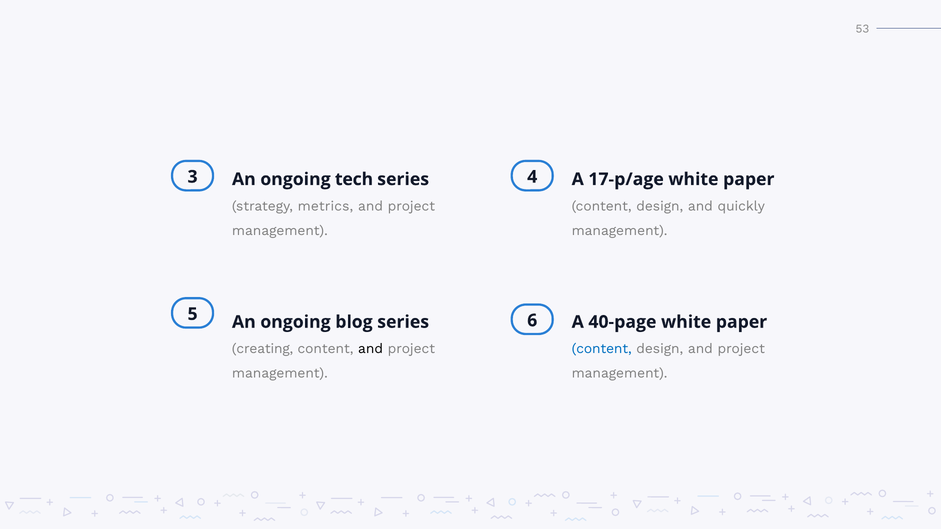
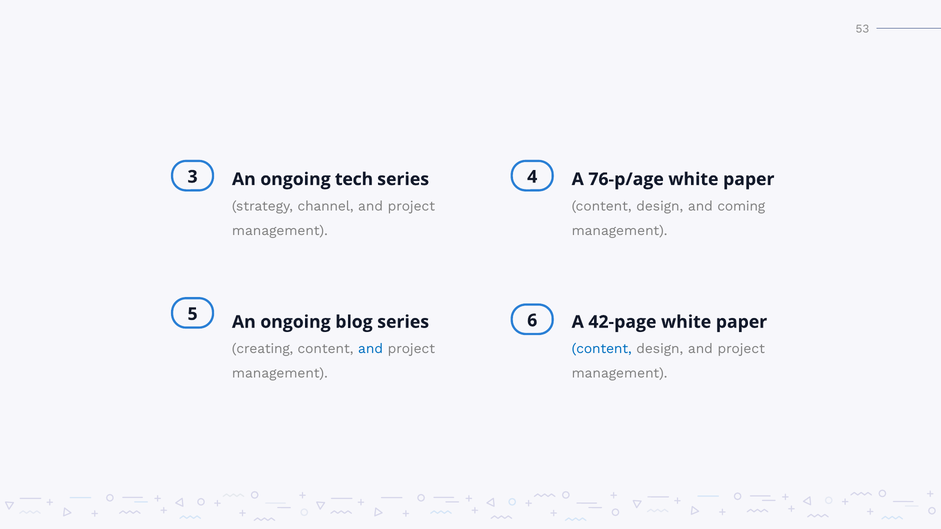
17-p/age: 17-p/age -> 76-p/age
metrics: metrics -> channel
quickly: quickly -> coming
40-page: 40-page -> 42-page
and at (371, 349) colour: black -> blue
